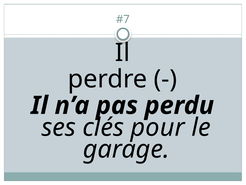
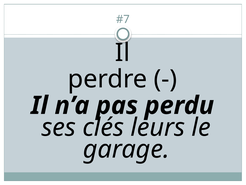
pour: pour -> leurs
